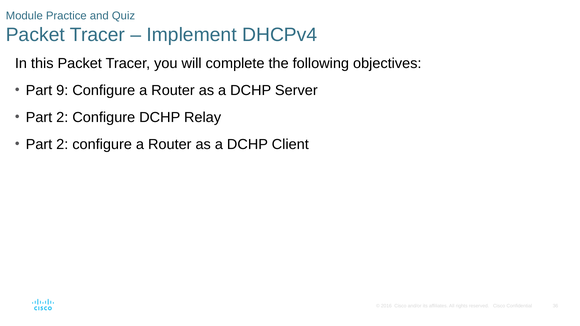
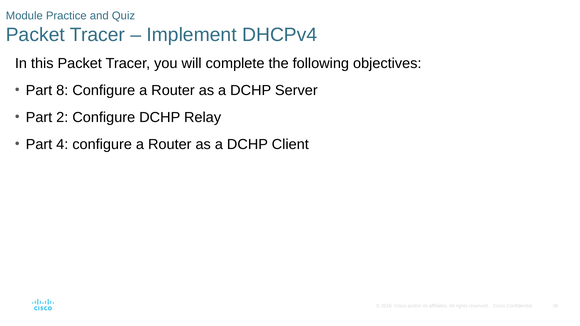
9: 9 -> 8
2 at (62, 145): 2 -> 4
